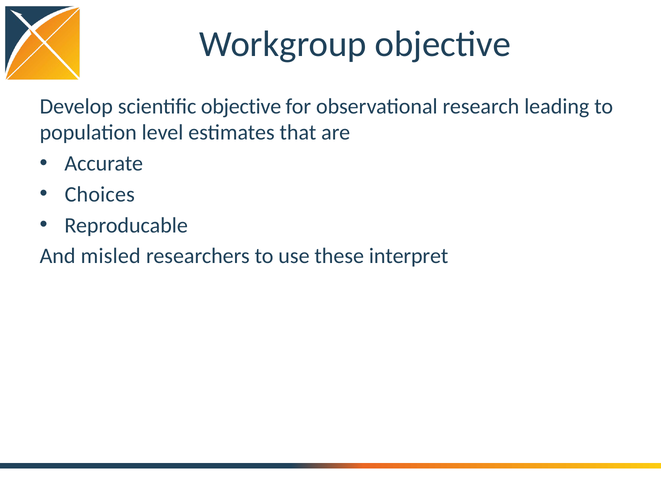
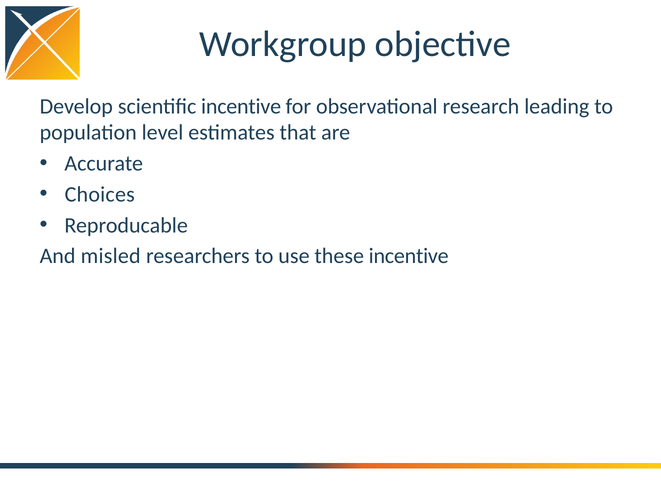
scientific objective: objective -> incentive
these interpret: interpret -> incentive
